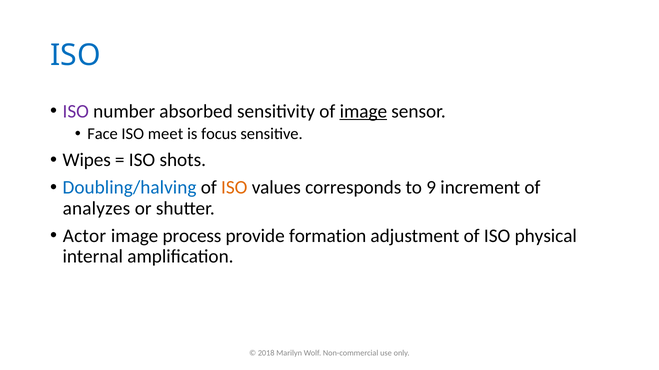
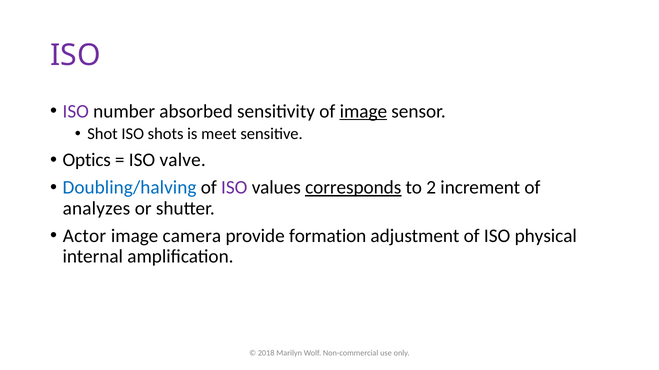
ISO at (75, 55) colour: blue -> purple
Face: Face -> Shot
meet: meet -> shots
focus: focus -> meet
Wipes: Wipes -> Optics
shots: shots -> valve
ISO at (234, 188) colour: orange -> purple
corresponds underline: none -> present
9: 9 -> 2
process: process -> camera
